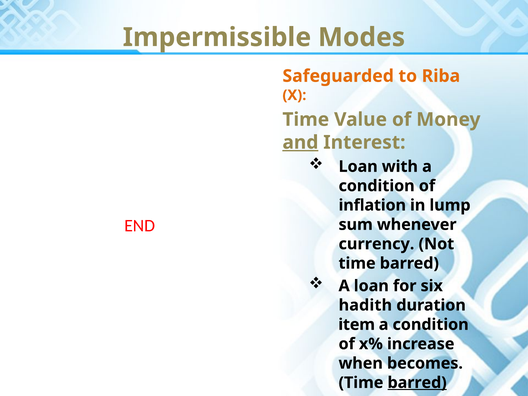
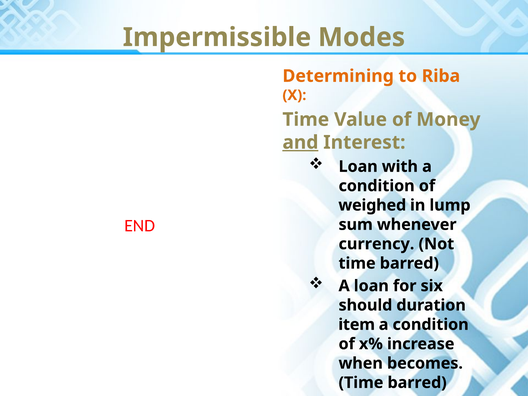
Safeguarded: Safeguarded -> Determining
inflation: inflation -> weighed
hadith: hadith -> should
barred at (417, 383) underline: present -> none
